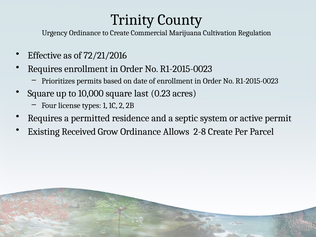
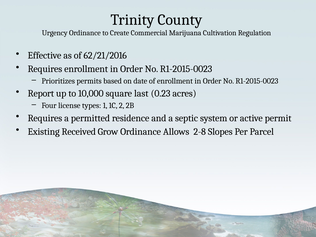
72/21/2016: 72/21/2016 -> 62/21/2016
Square at (41, 94): Square -> Report
2-8 Create: Create -> Slopes
